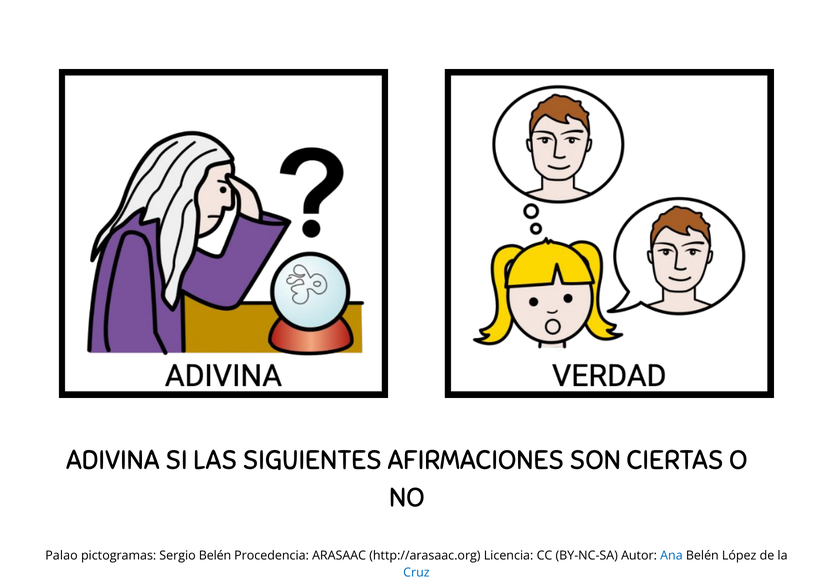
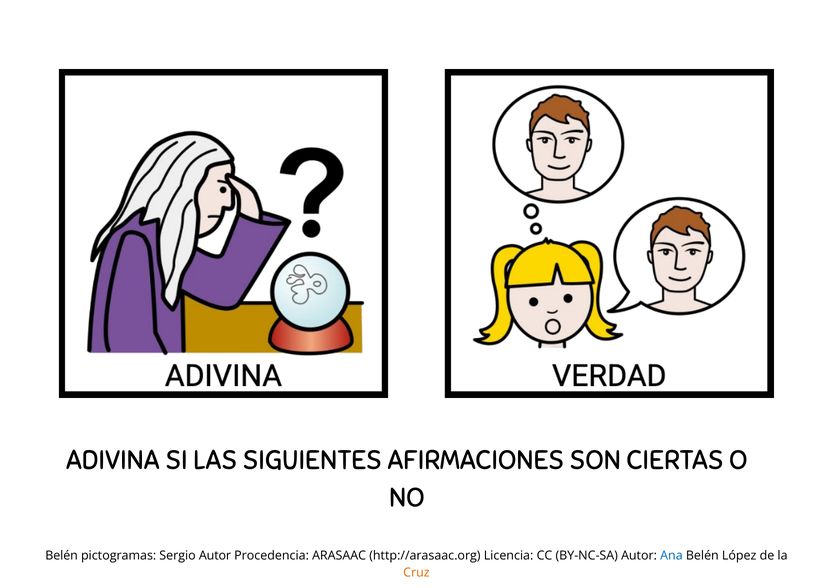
Palao at (61, 556): Palao -> Belén
Sergio Belén: Belén -> Autor
Cruz colour: blue -> orange
